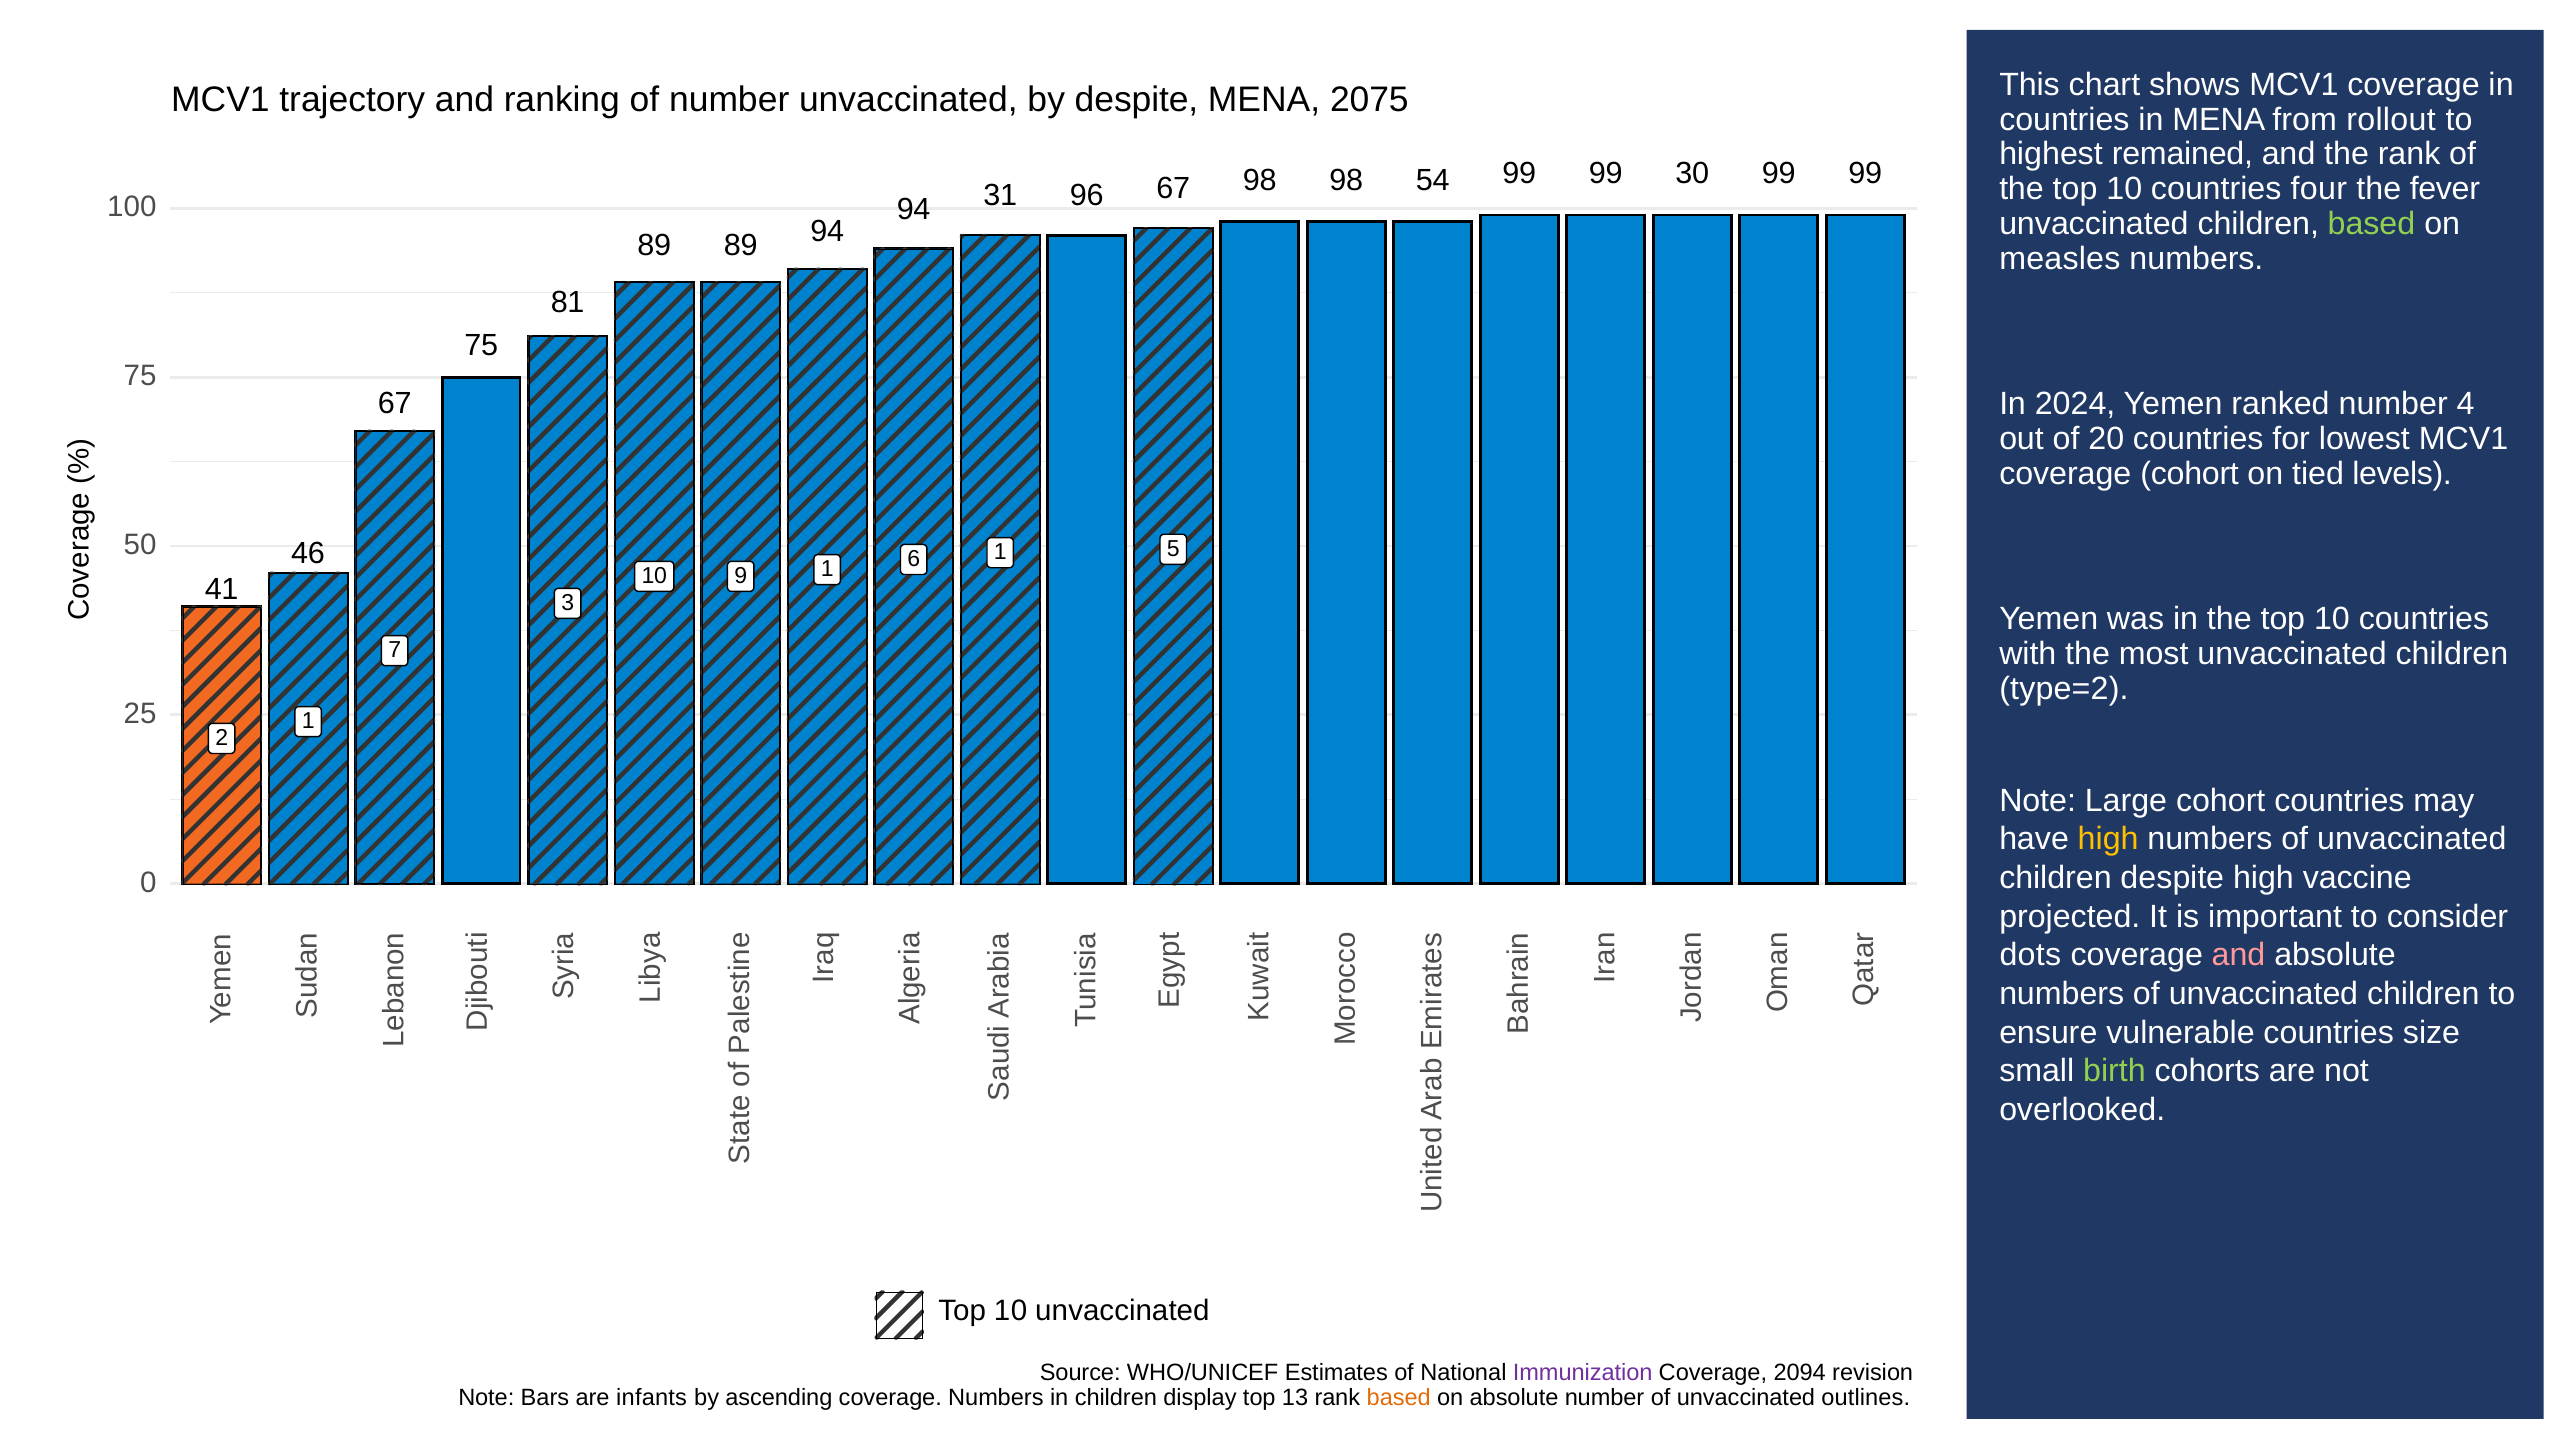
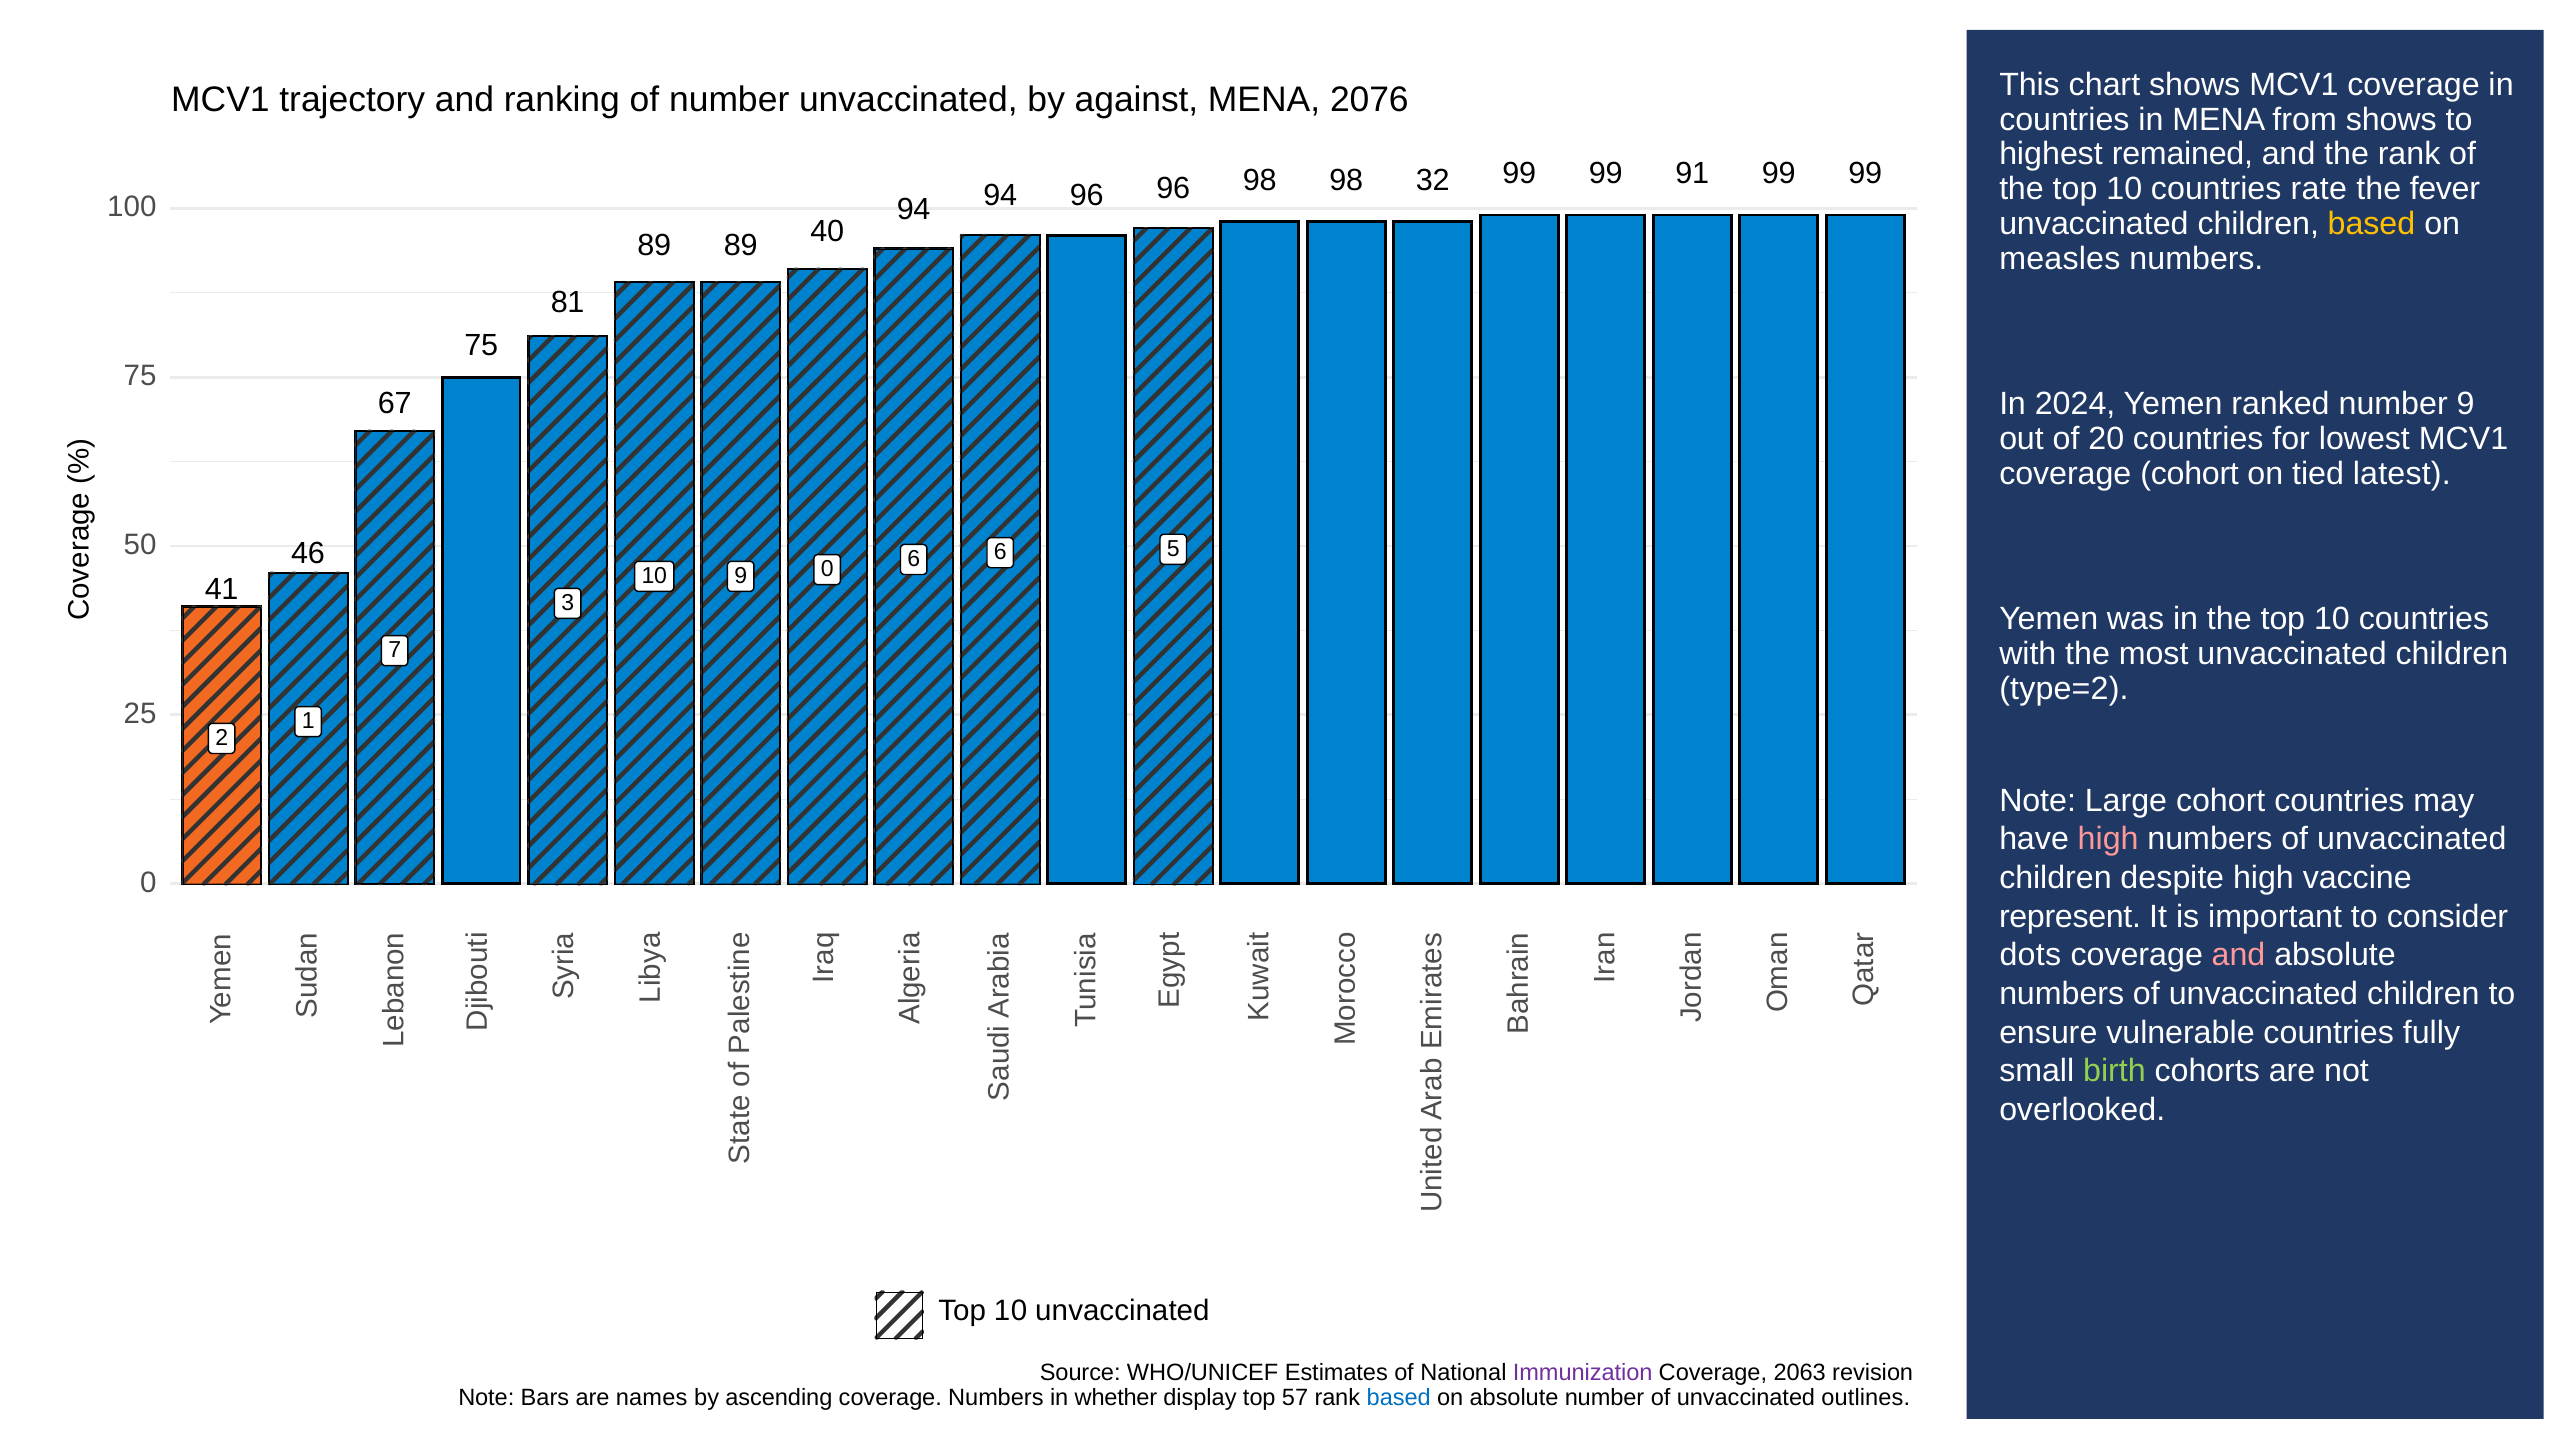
by despite: despite -> against
2075: 2075 -> 2076
from rollout: rollout -> shows
30: 30 -> 91
four: four -> rate
94 31: 31 -> 94
96 67: 67 -> 96
54: 54 -> 32
based at (2371, 224) colour: light green -> yellow
89 94: 94 -> 40
number 4: 4 -> 9
levels: levels -> latest
10 1: 1 -> 0
6 1: 1 -> 6
high at (2108, 839) colour: yellow -> pink
projected: projected -> represent
size: size -> fully
2094: 2094 -> 2063
infants: infants -> names
in children: children -> whether
13: 13 -> 57
based at (1399, 1398) colour: orange -> blue
